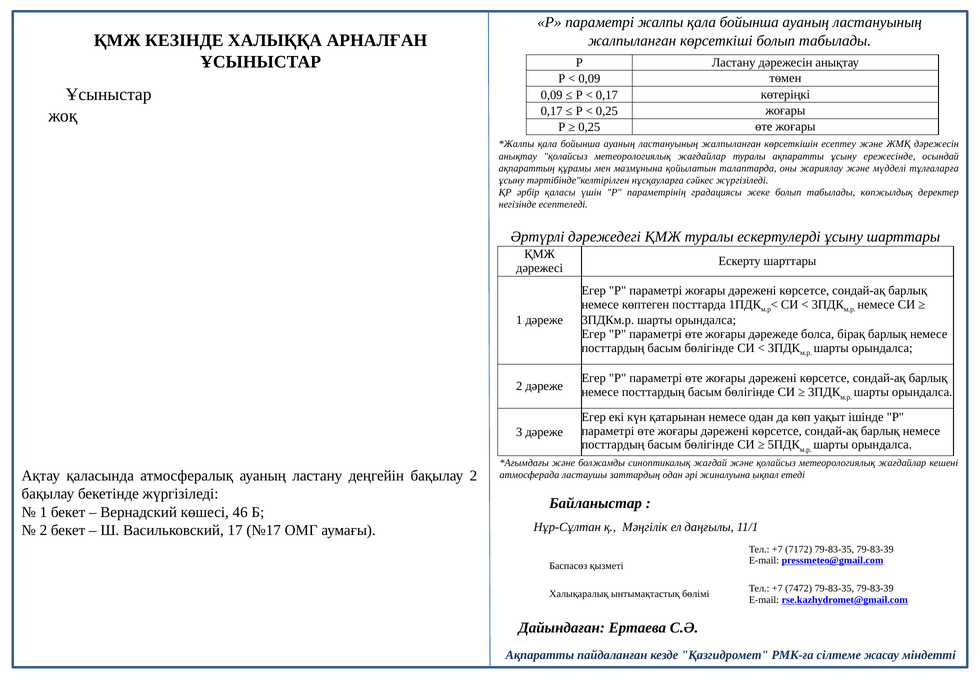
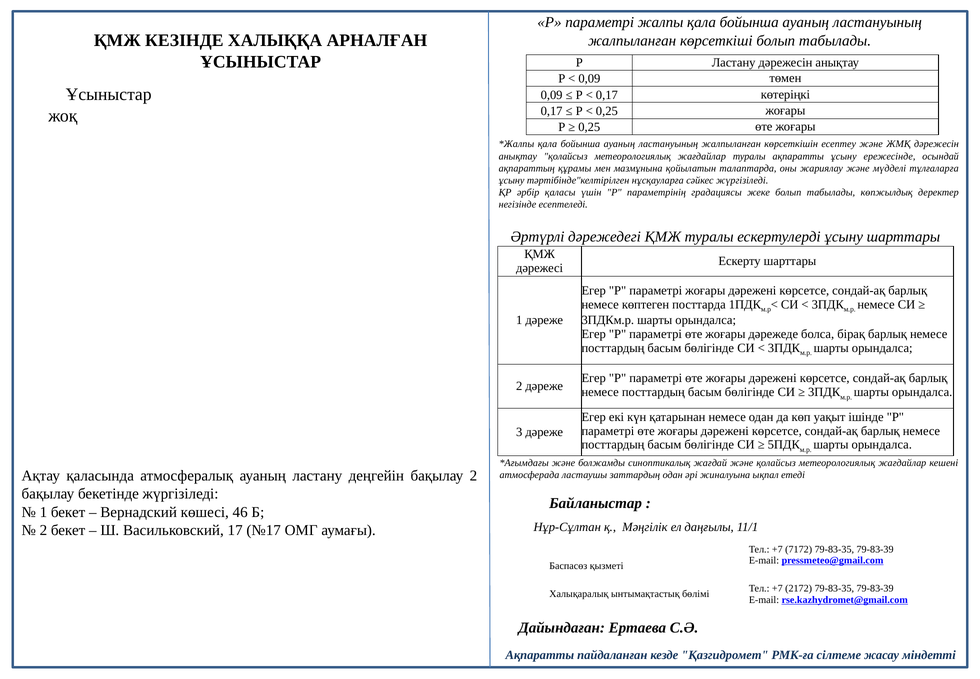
7472: 7472 -> 2172
